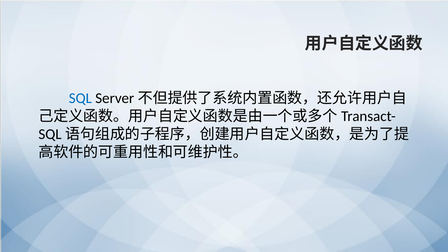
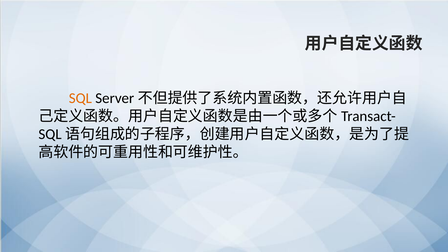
SQL colour: blue -> orange
